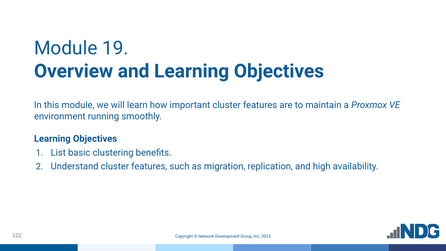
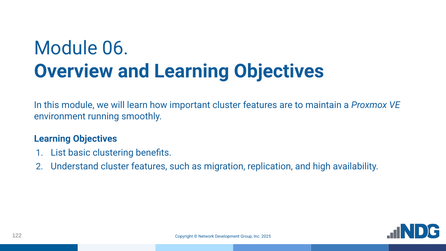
19: 19 -> 06
